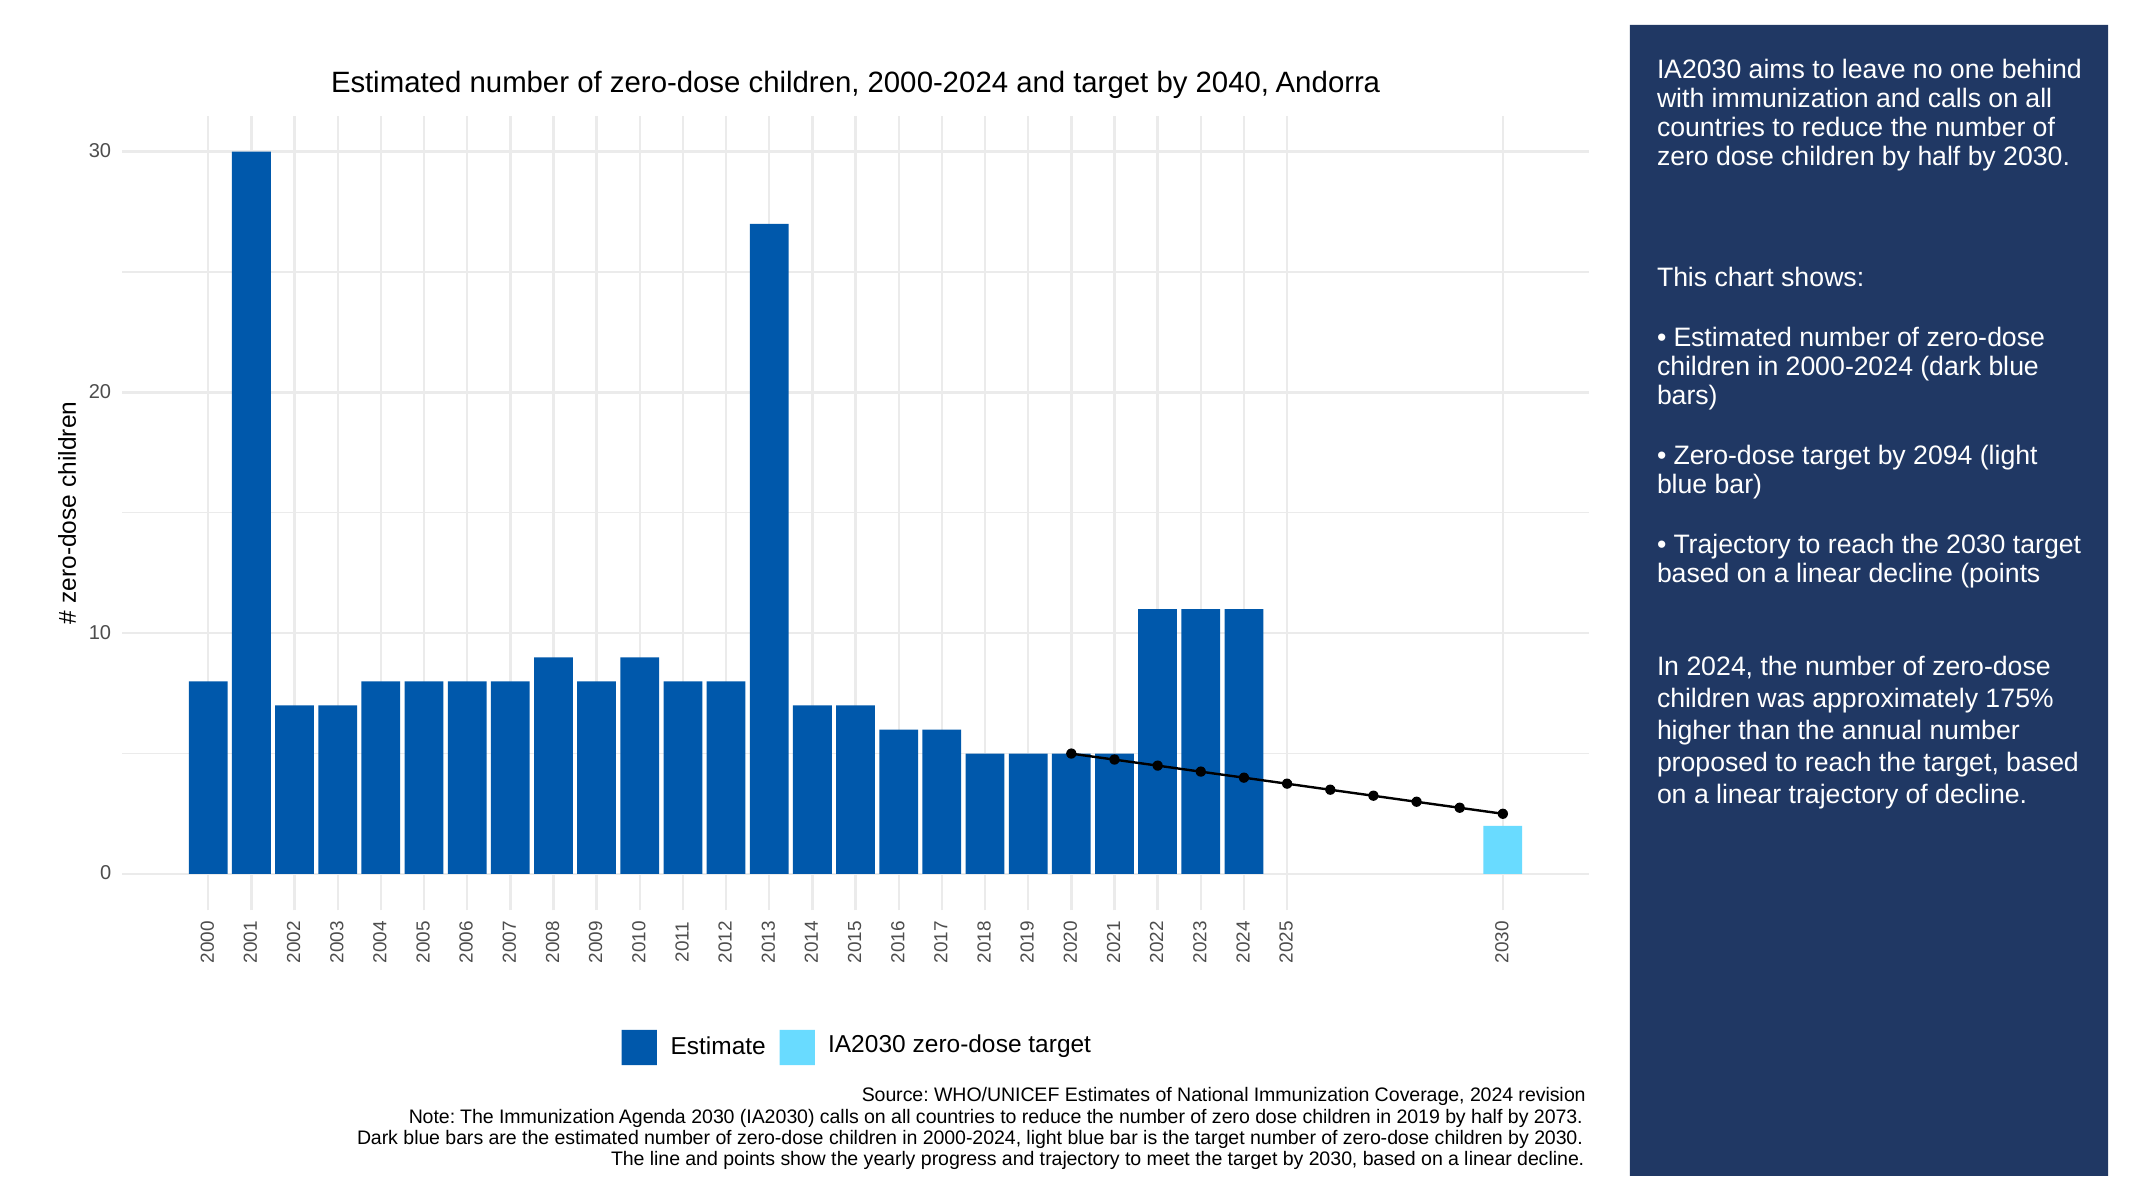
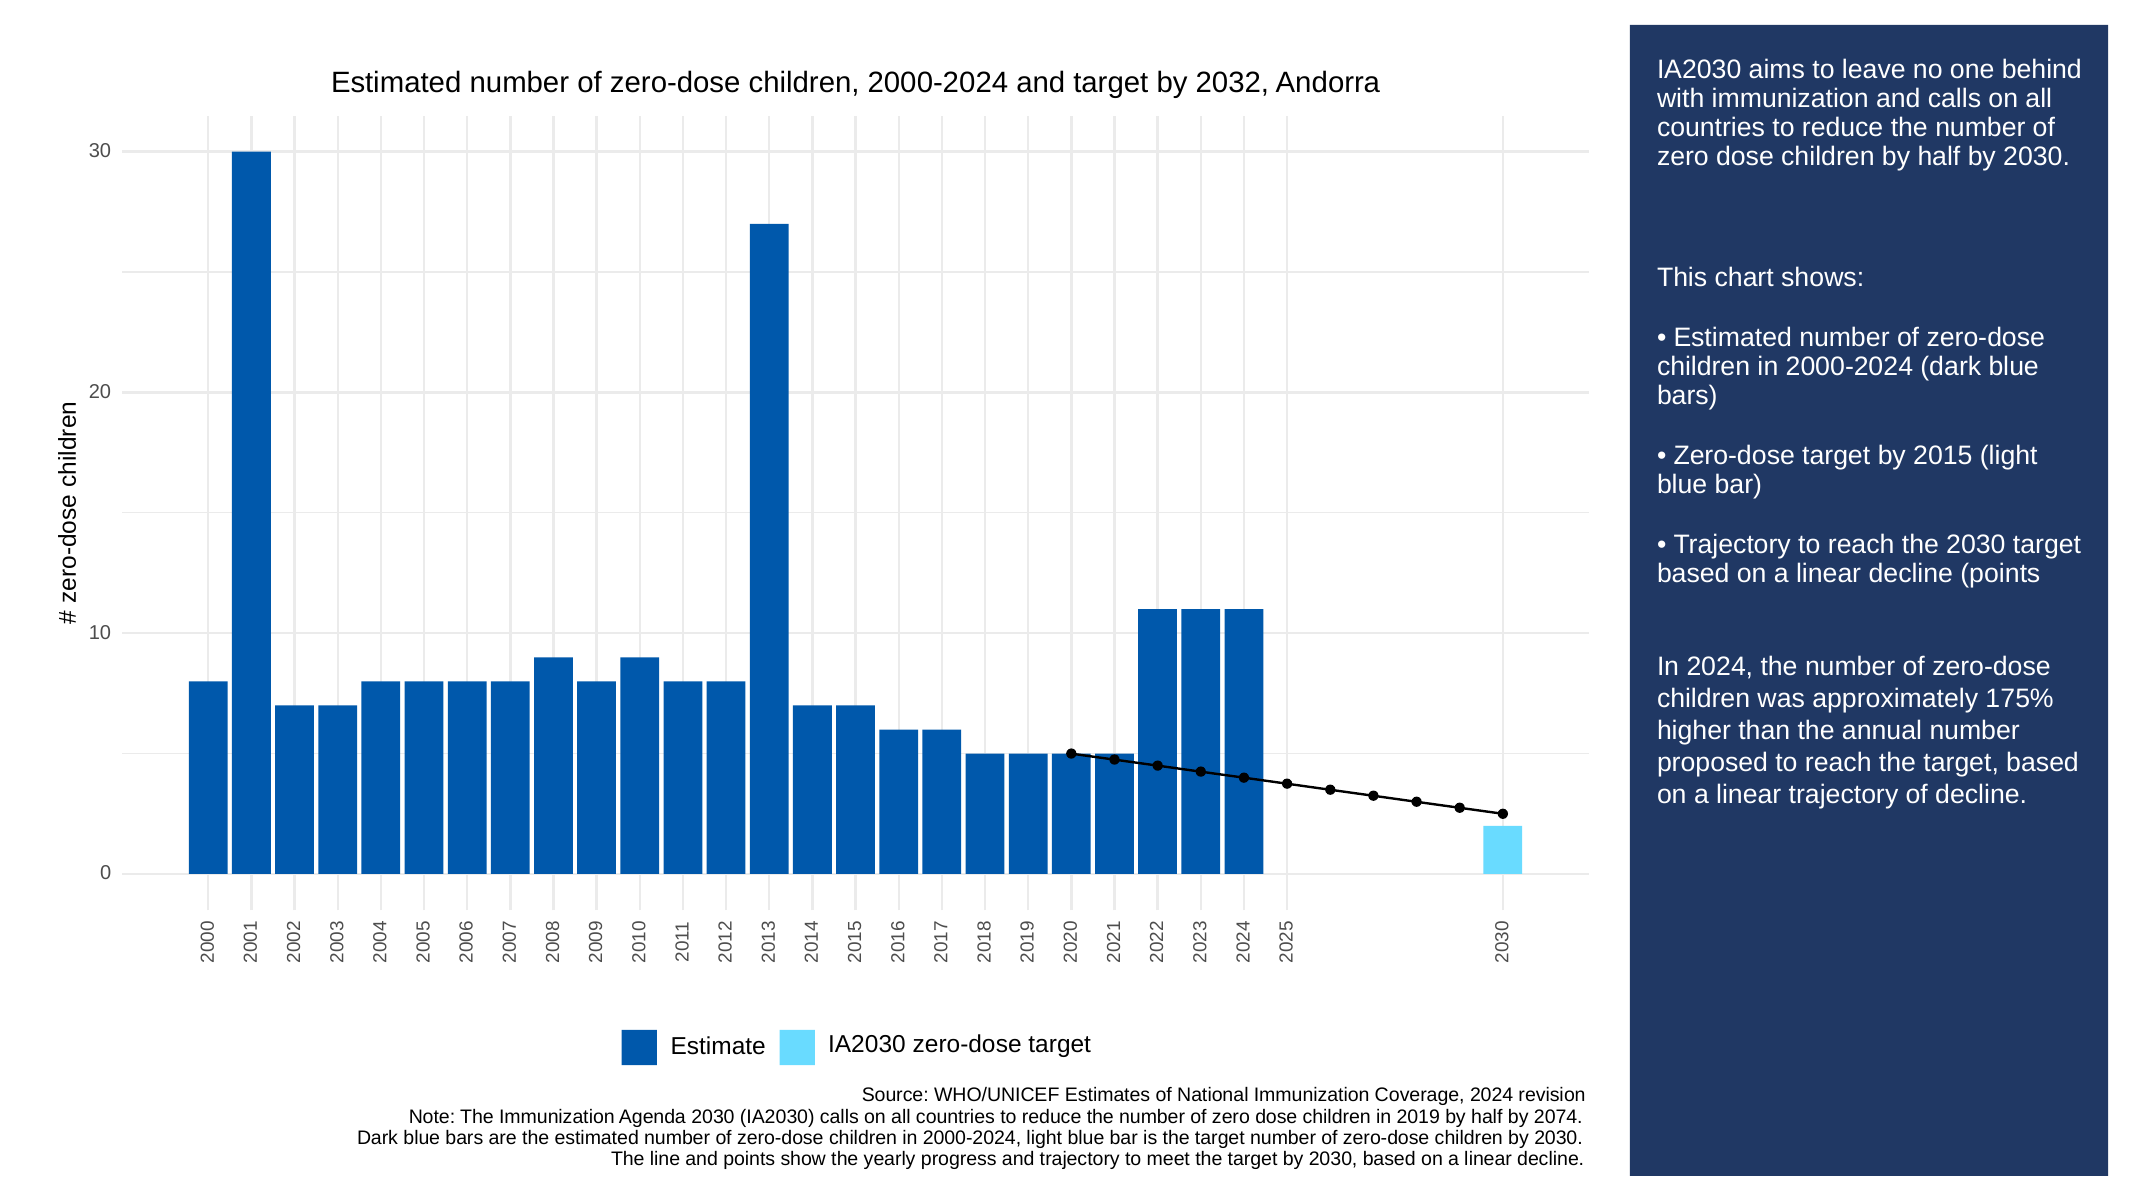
2040: 2040 -> 2032
2094: 2094 -> 2015
2073: 2073 -> 2074
